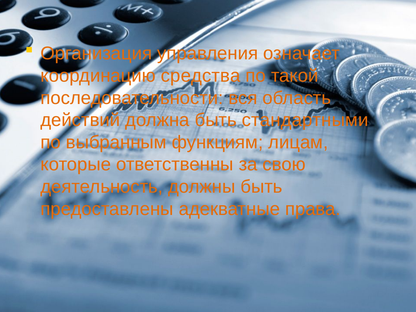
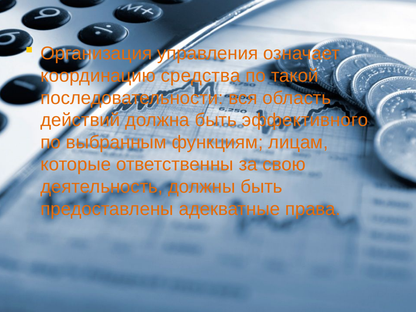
стандартными: стандартными -> эффективного
